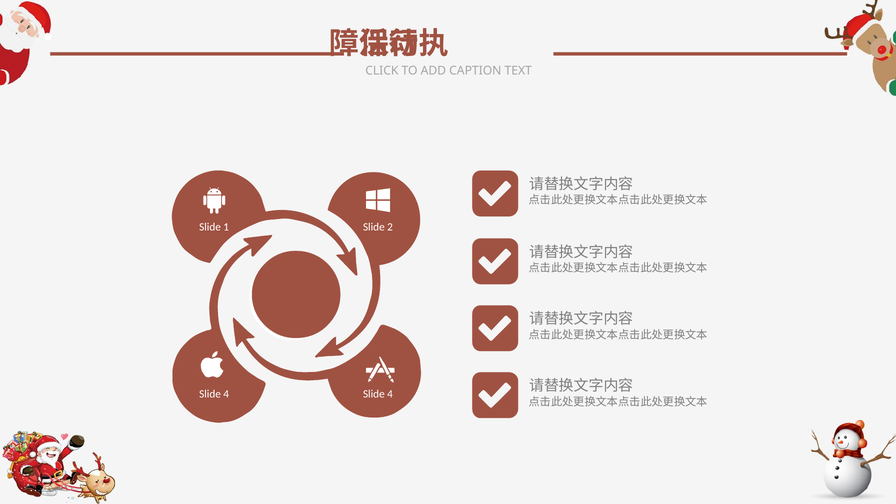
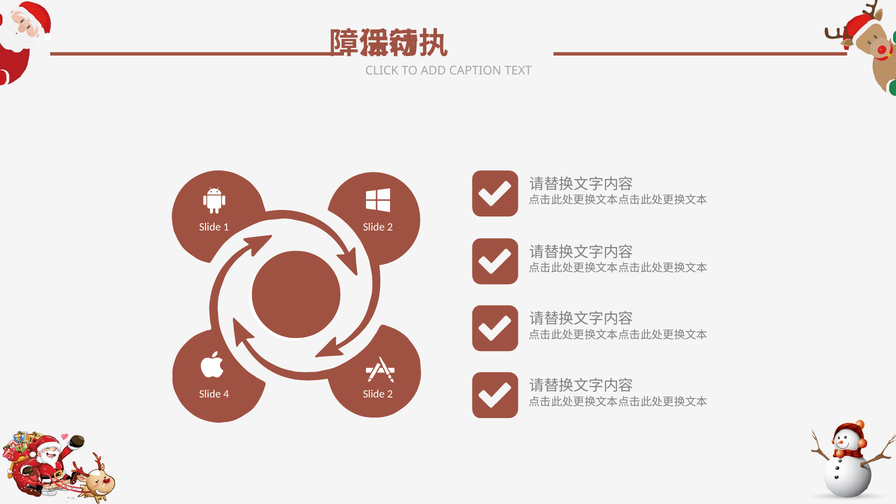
4 Slide 4: 4 -> 2
